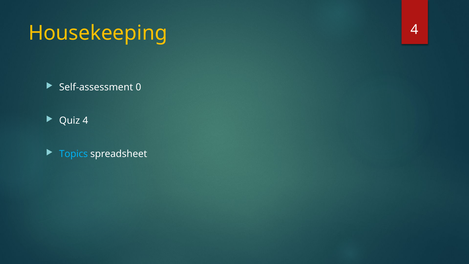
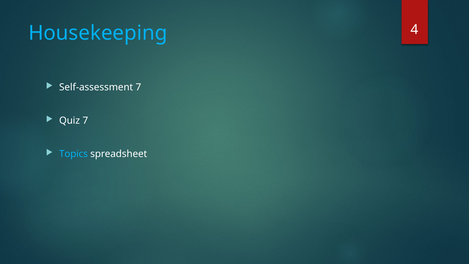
Housekeeping colour: yellow -> light blue
Self-assessment 0: 0 -> 7
Quiz 4: 4 -> 7
